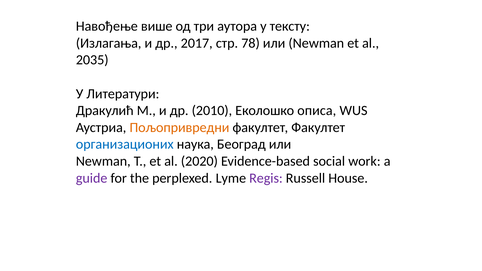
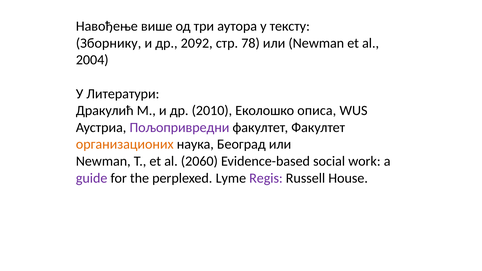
Излагања: Излагања -> Зборнику
2017: 2017 -> 2092
2035: 2035 -> 2004
Пољопривредни colour: orange -> purple
организационих colour: blue -> orange
2020: 2020 -> 2060
